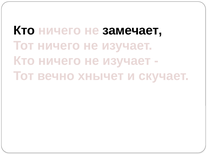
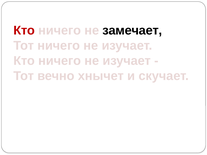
Кто at (24, 31) colour: black -> red
